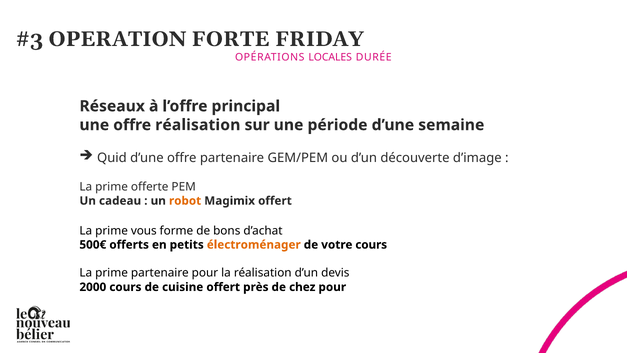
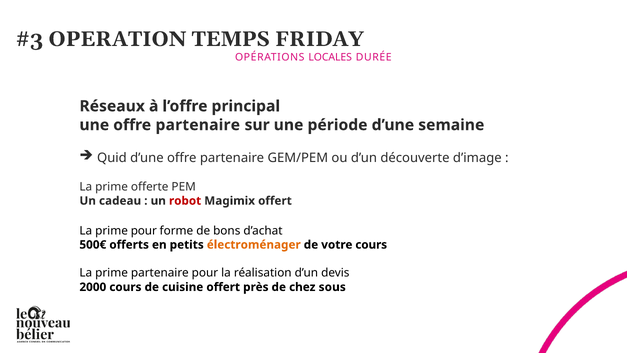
FORTE: FORTE -> TEMPS
une offre réalisation: réalisation -> partenaire
robot colour: orange -> red
prime vous: vous -> pour
chez pour: pour -> sous
